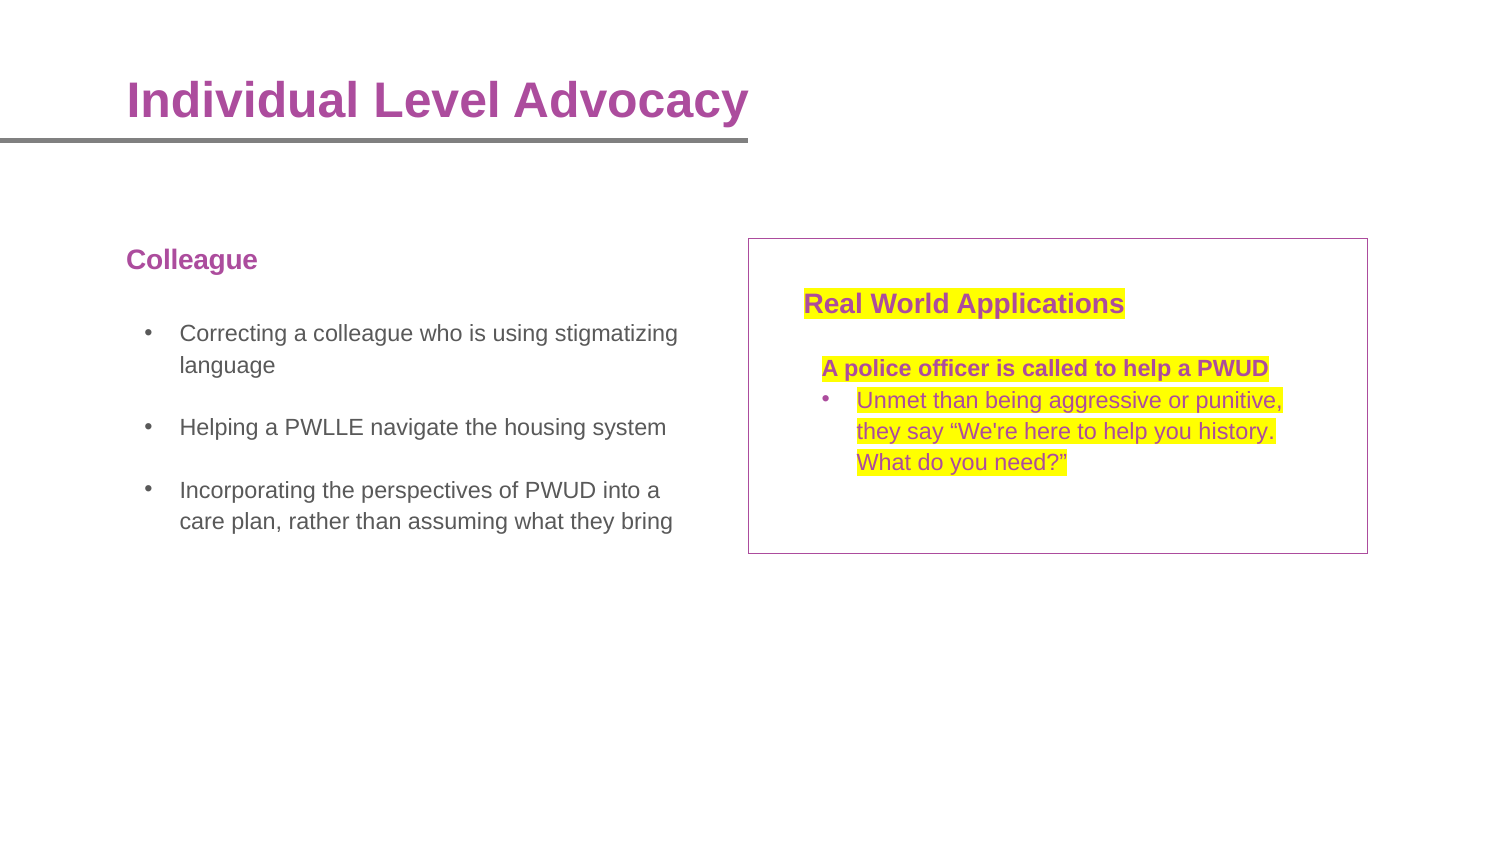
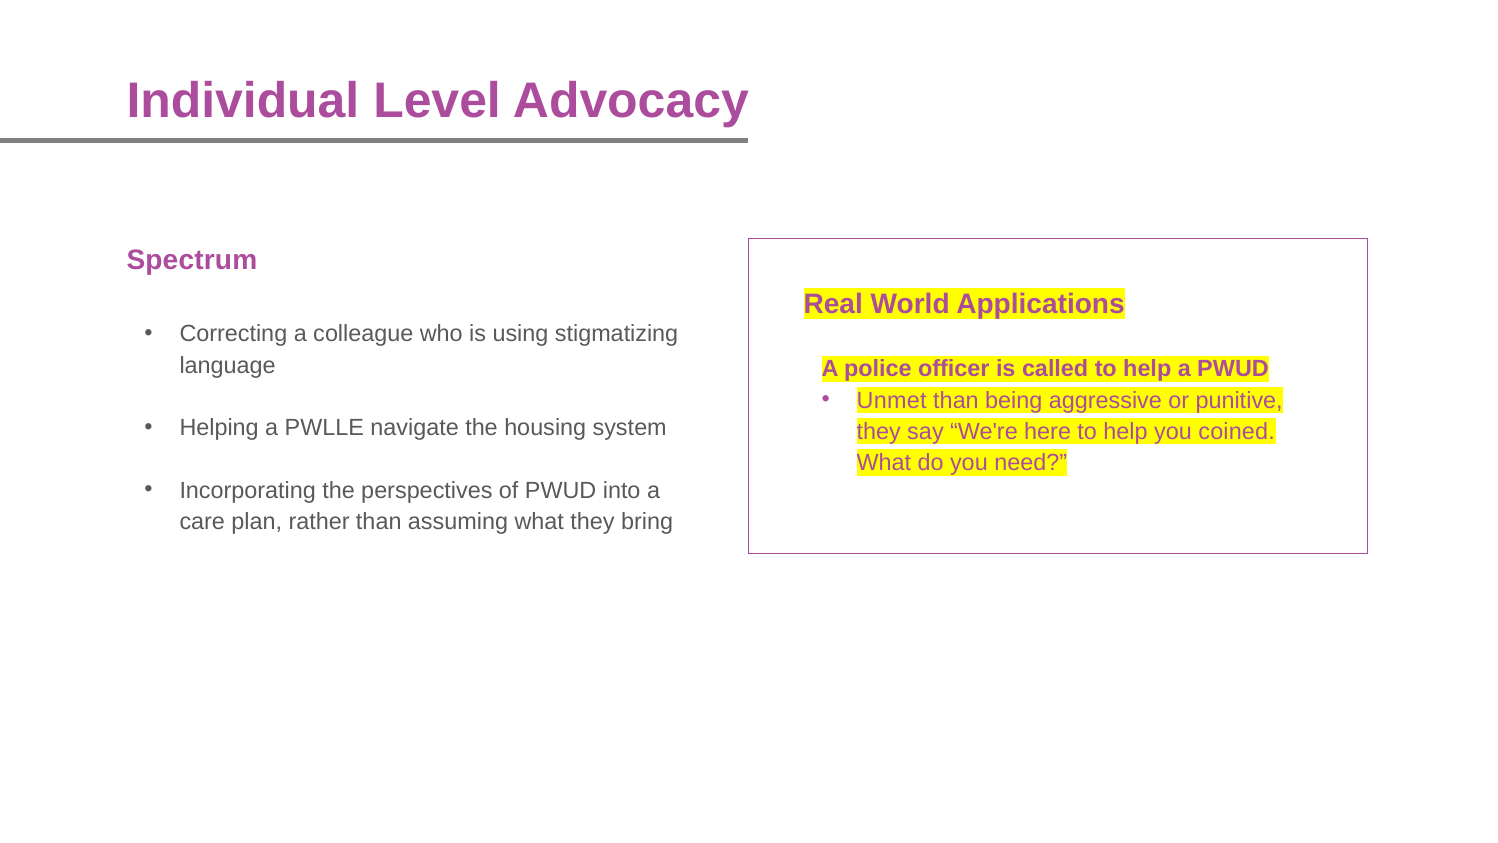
Colleague at (192, 260): Colleague -> Spectrum
history: history -> coined
